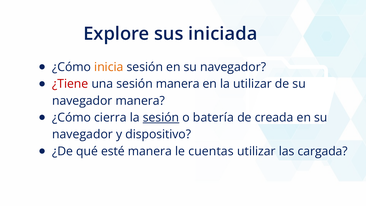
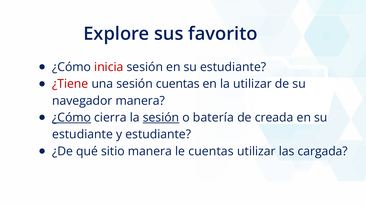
iniciada: iniciada -> favorito
inicia colour: orange -> red
sesión en su navegador: navegador -> estudiante
sesión manera: manera -> cuentas
¿Cómo at (72, 118) underline: none -> present
navegador at (83, 134): navegador -> estudiante
y dispositivo: dispositivo -> estudiante
esté: esté -> sitio
